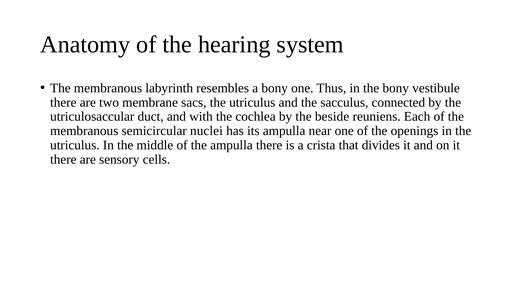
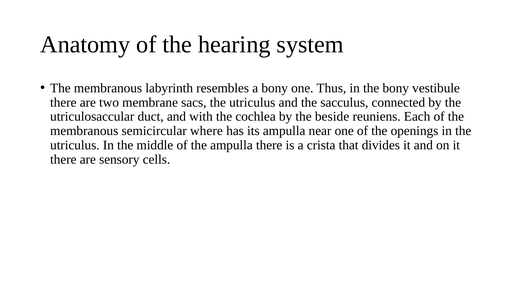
nuclei: nuclei -> where
